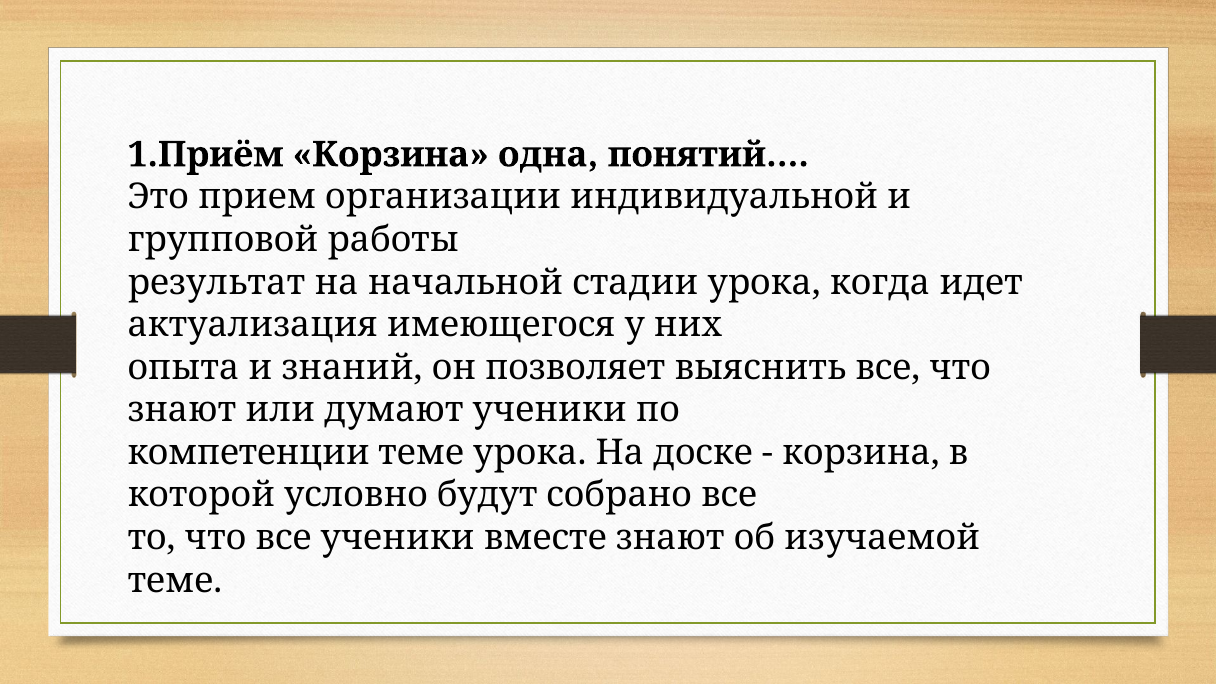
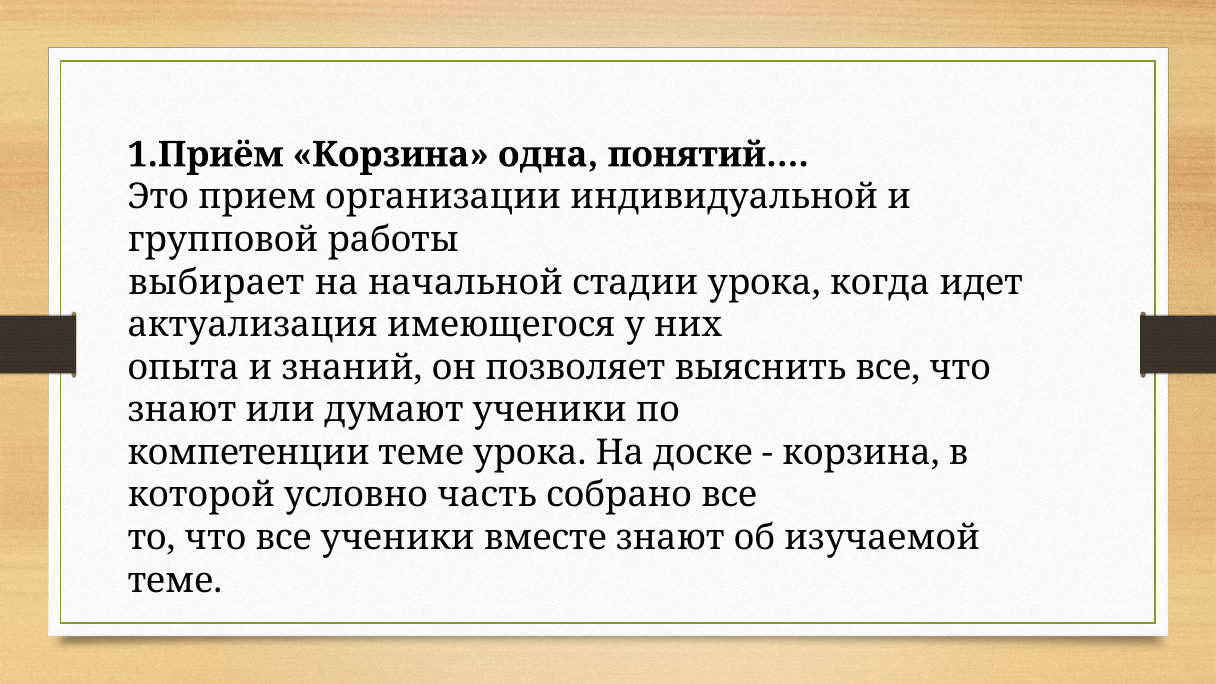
результат: результат -> выбирает
будут: будут -> часть
